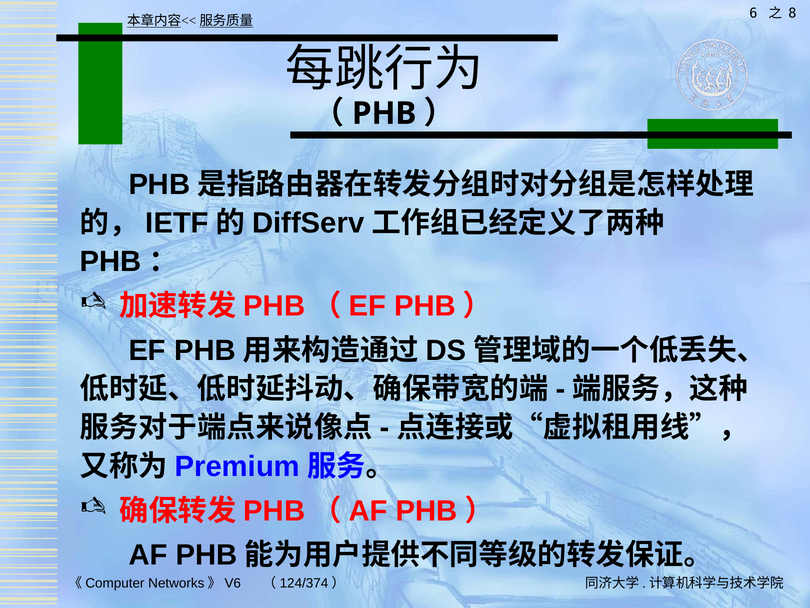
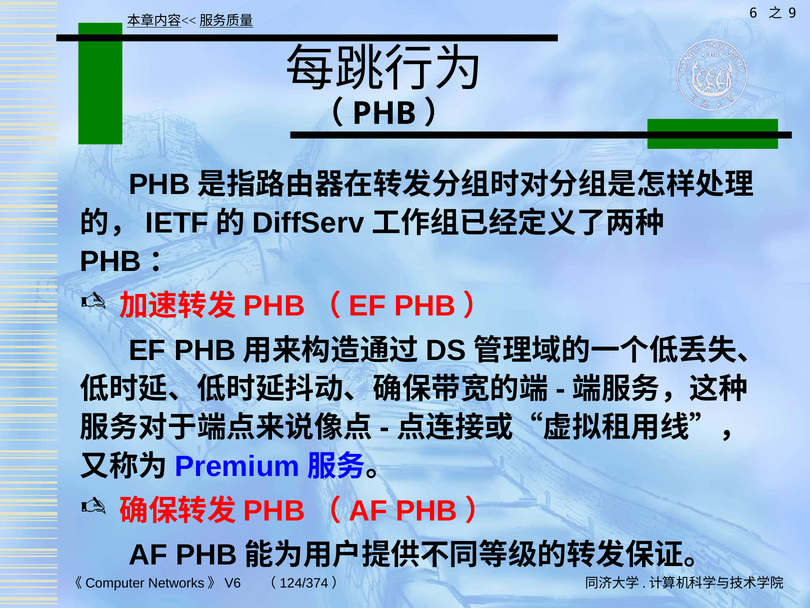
8: 8 -> 9
